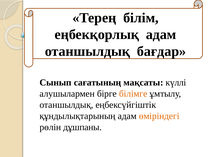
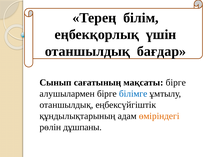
еңбекқорлық адам: адам -> үшін
мақсаты күллі: күллі -> бірге
білімге colour: orange -> blue
